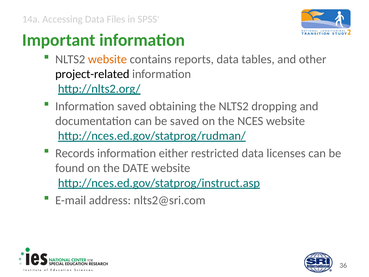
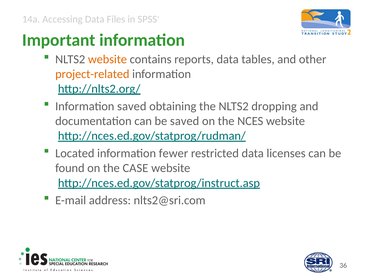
project-related colour: black -> orange
Records: Records -> Located
either: either -> fewer
DATE: DATE -> CASE
